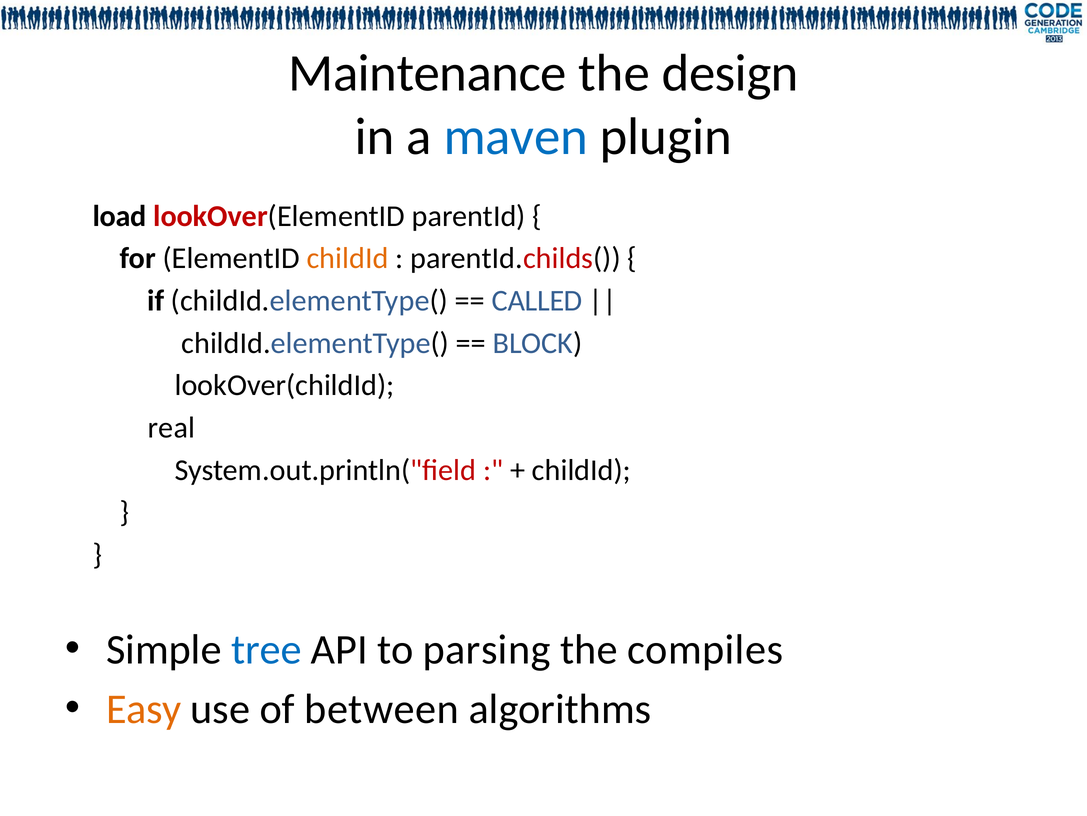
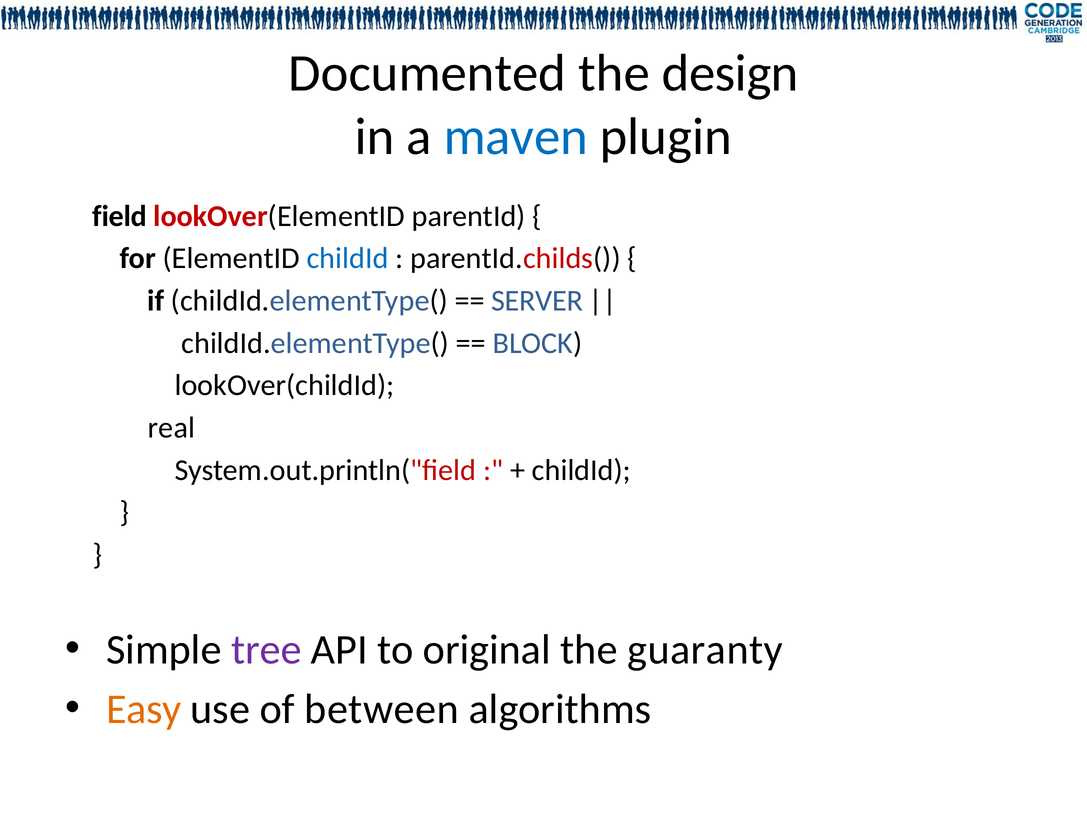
Maintenance: Maintenance -> Documented
load: load -> field
childId at (348, 258) colour: orange -> blue
CALLED: CALLED -> SERVER
tree colour: blue -> purple
parsing: parsing -> original
compiles: compiles -> guaranty
